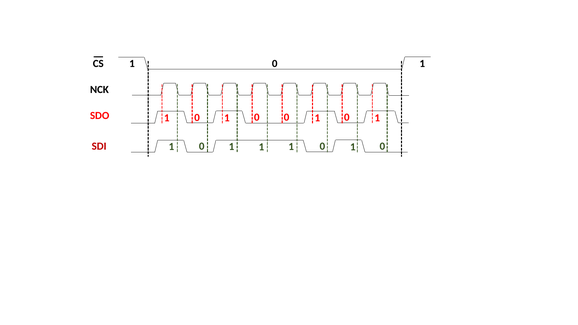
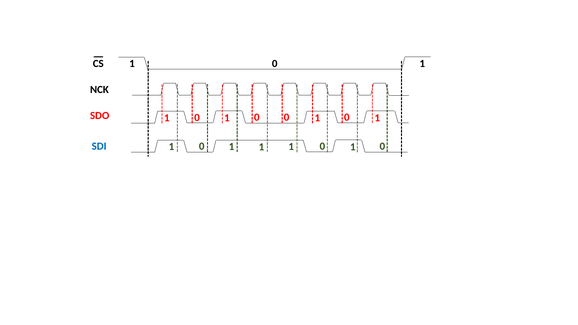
SDI colour: red -> blue
